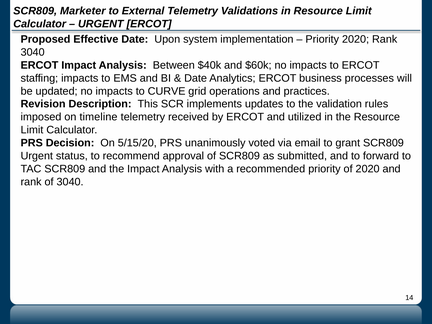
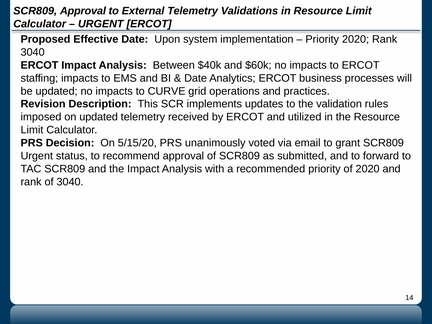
SCR809 Marketer: Marketer -> Approval
on timeline: timeline -> updated
